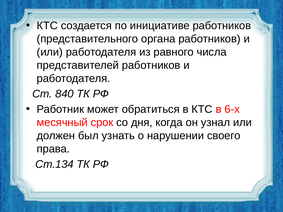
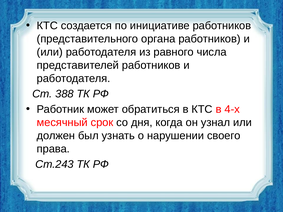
840: 840 -> 388
6-х: 6-х -> 4-х
Ст.134: Ст.134 -> Ст.243
